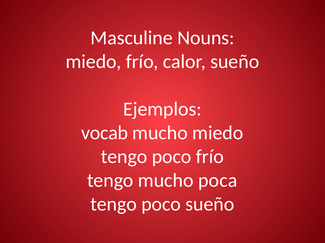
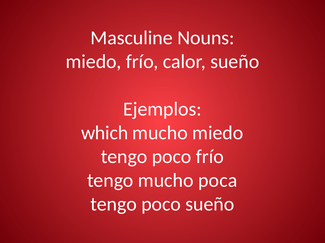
vocab: vocab -> which
